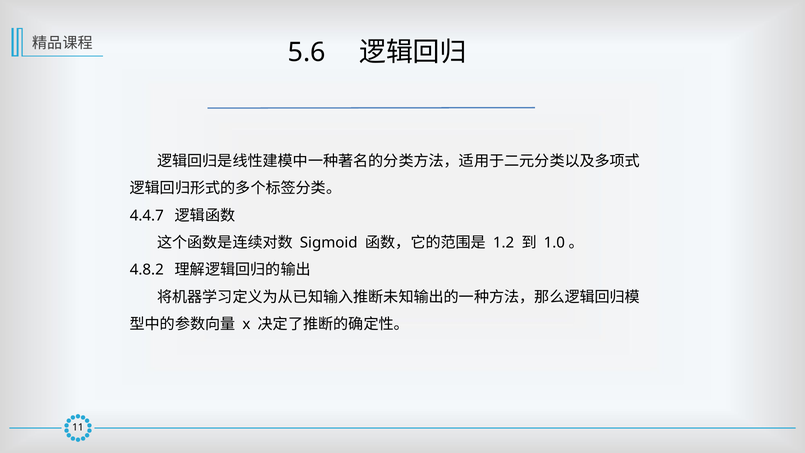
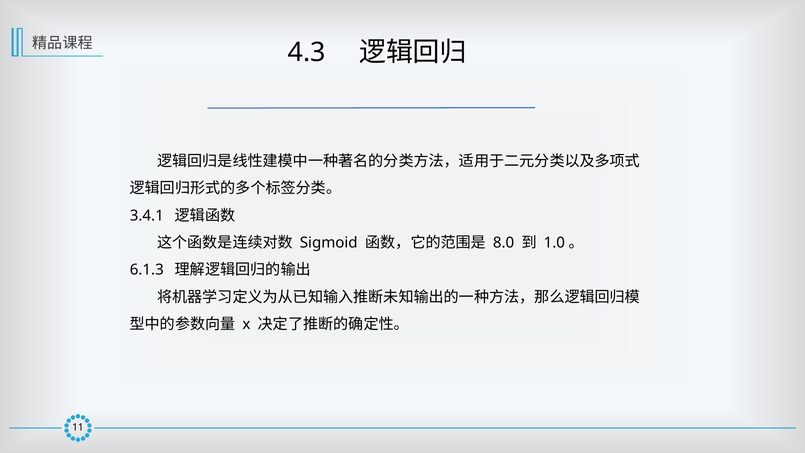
5.6: 5.6 -> 4.3
4.4.7: 4.4.7 -> 3.4.1
1.2: 1.2 -> 8.0
4.8.2: 4.8.2 -> 6.1.3
